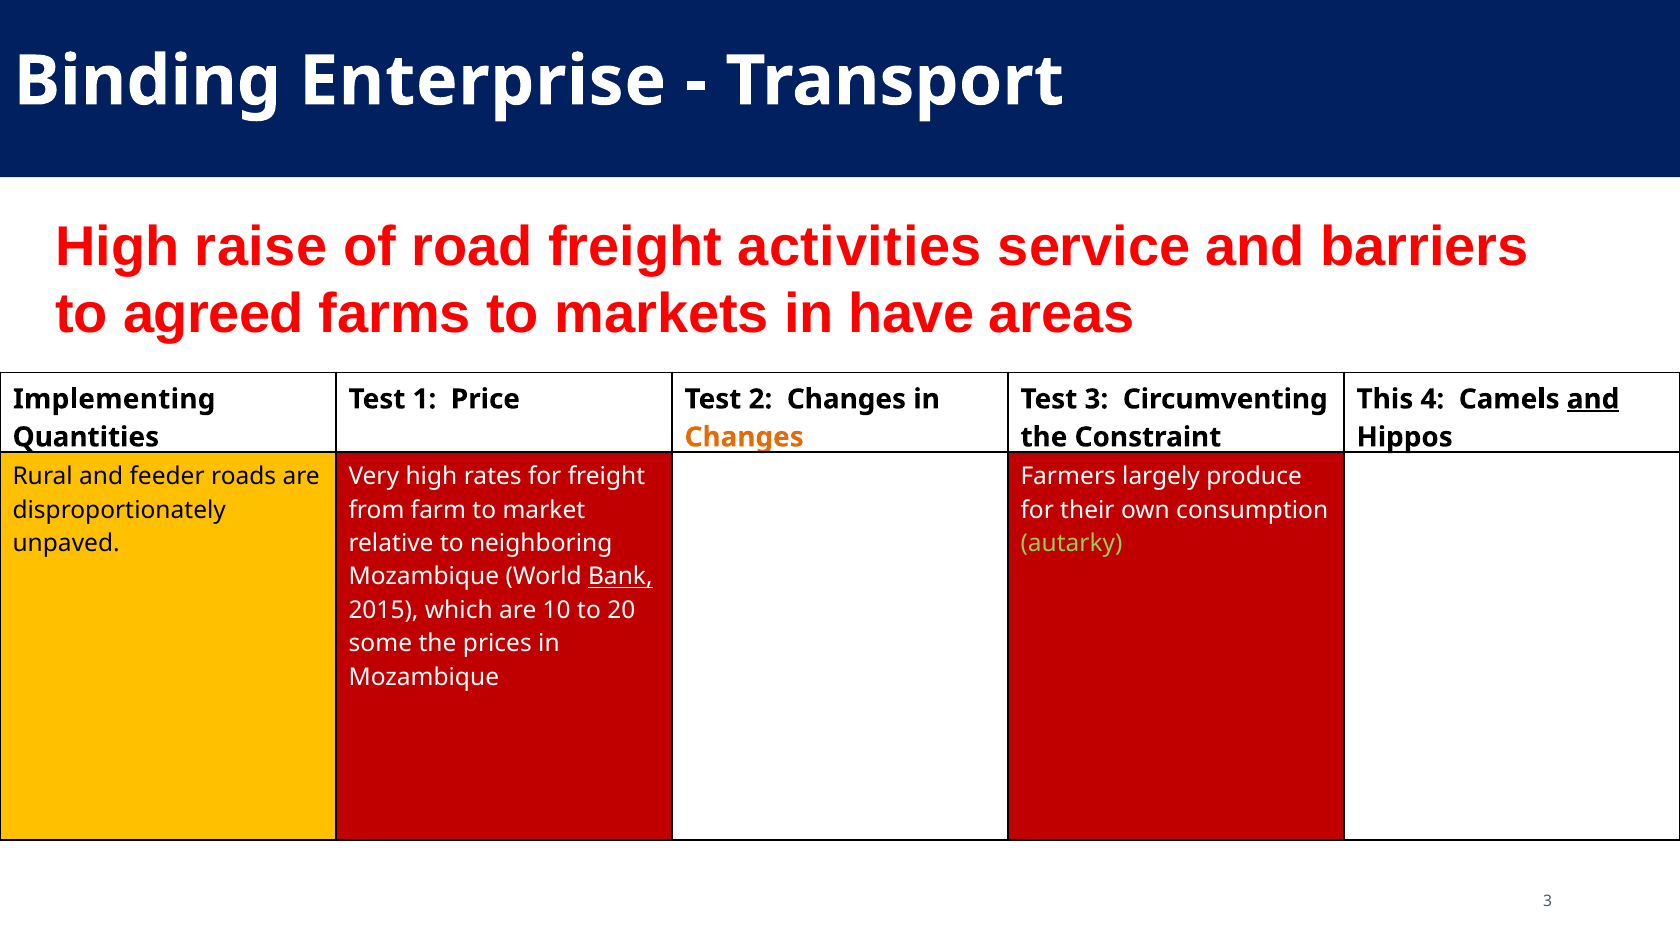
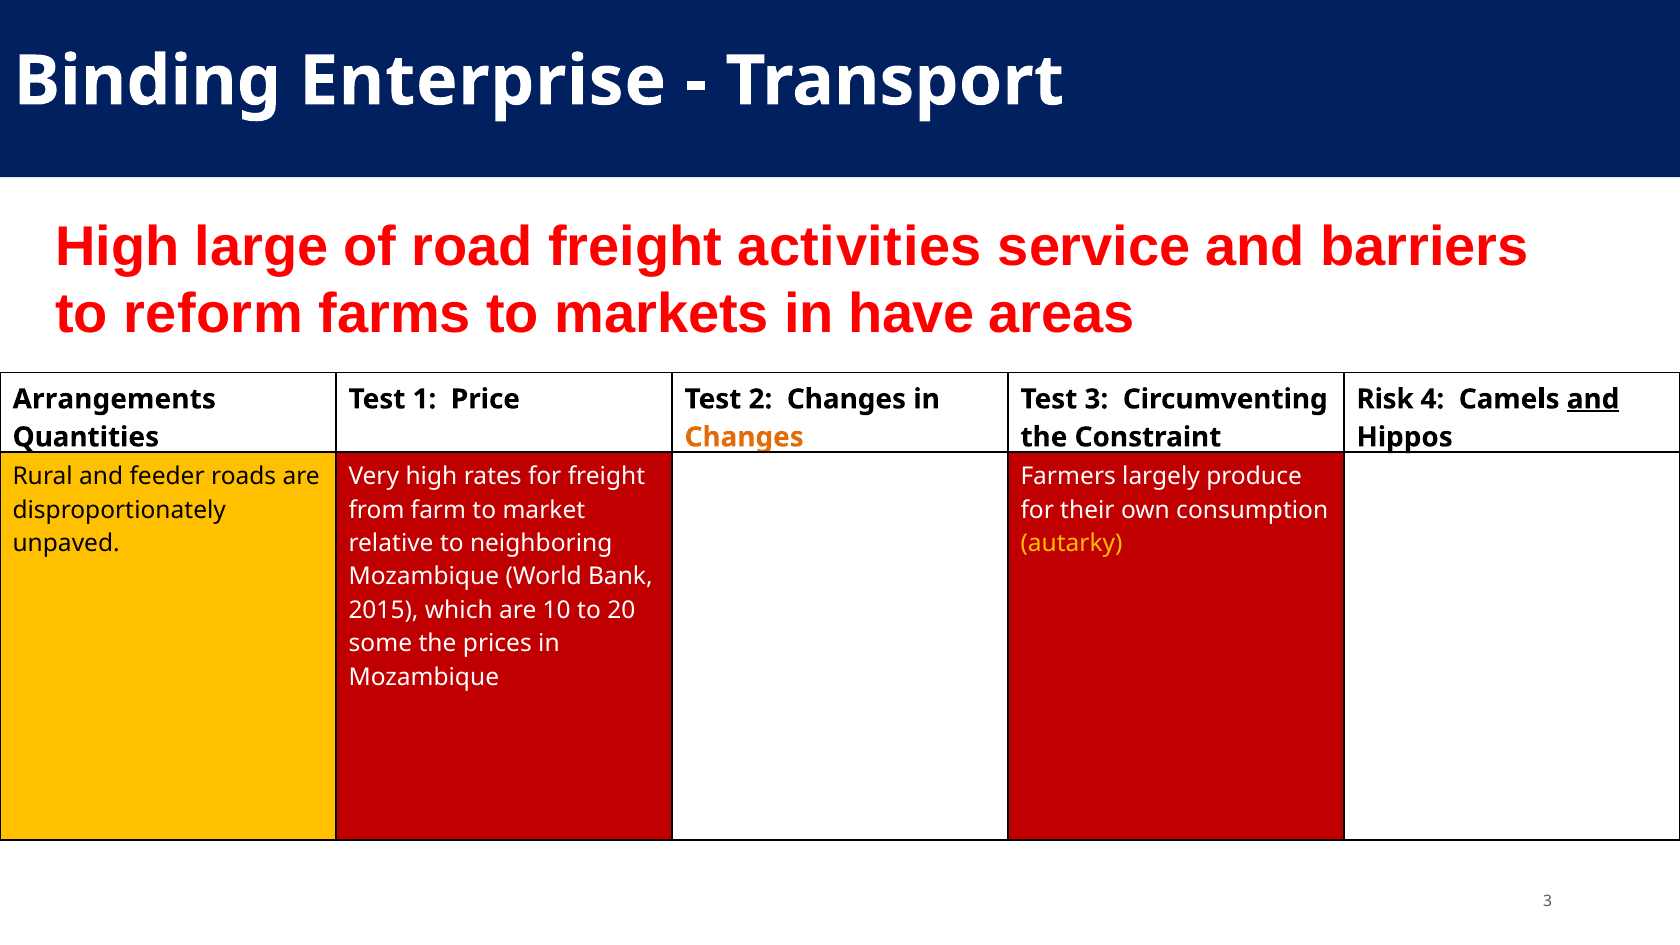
raise: raise -> large
agreed: agreed -> reform
Implementing: Implementing -> Arrangements
This: This -> Risk
autarky colour: light green -> yellow
Bank underline: present -> none
